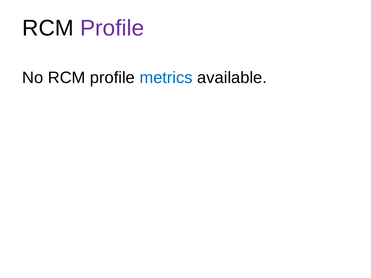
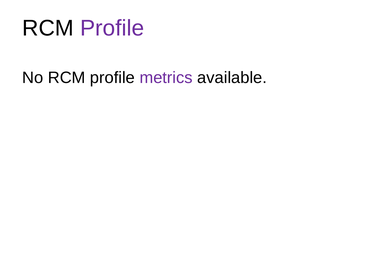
metrics colour: blue -> purple
